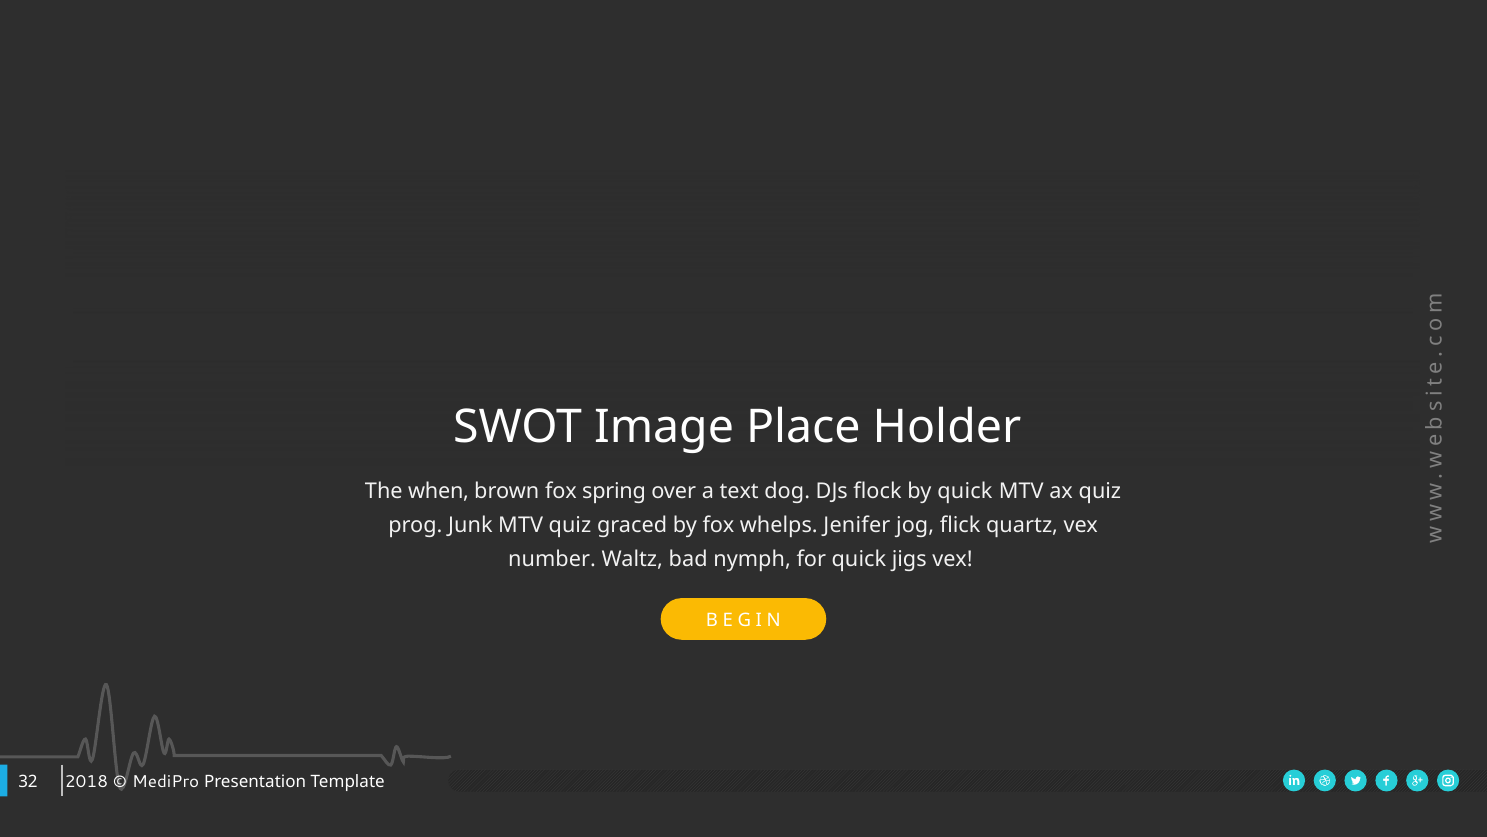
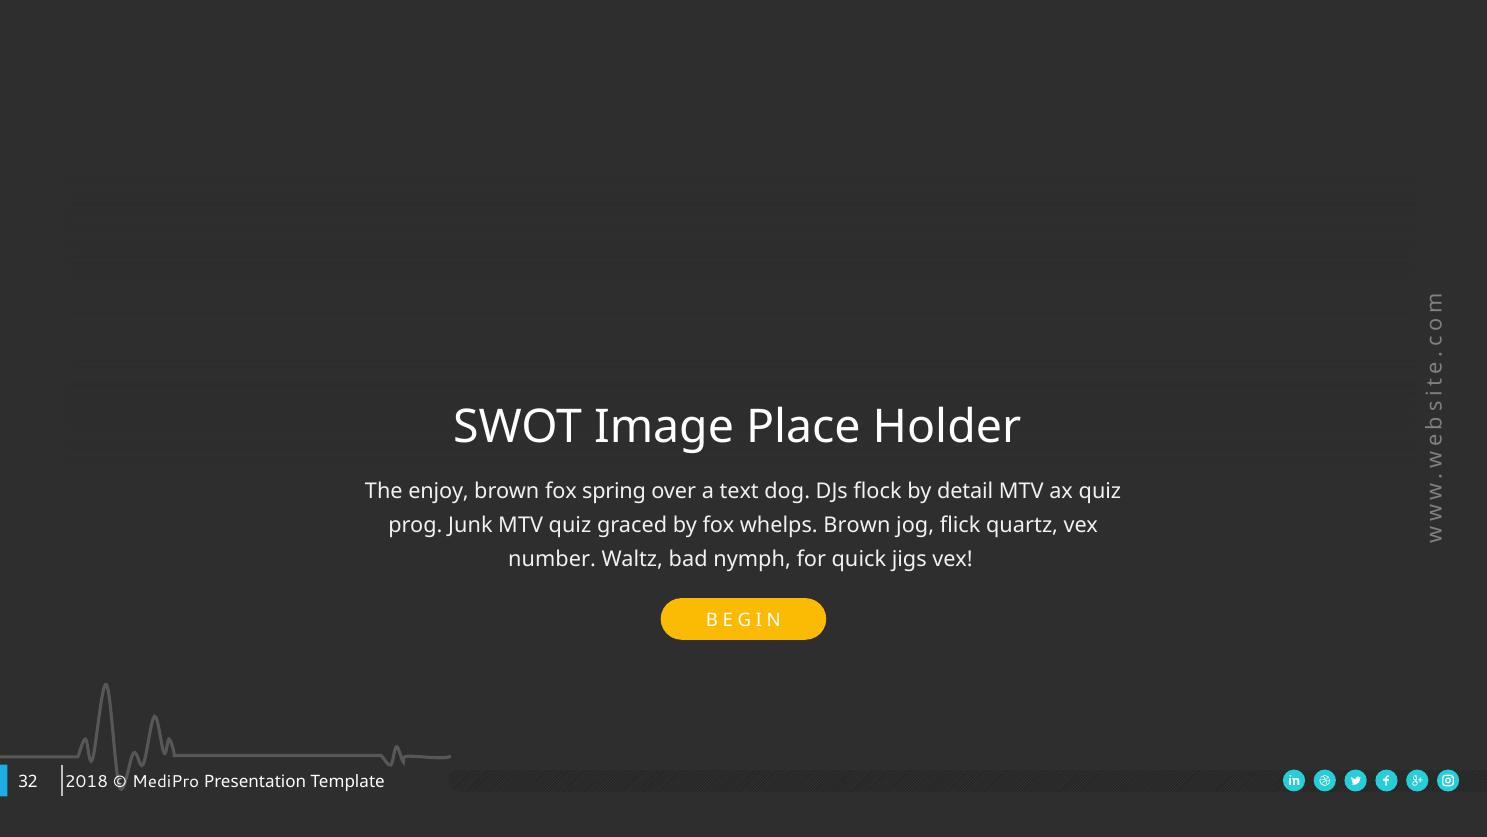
when: when -> enjoy
by quick: quick -> detail
whelps Jenifer: Jenifer -> Brown
